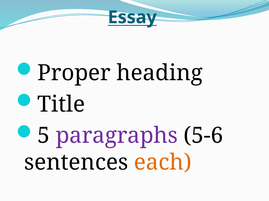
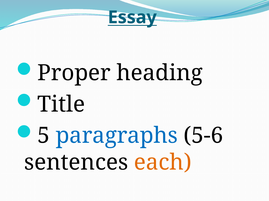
paragraphs colour: purple -> blue
